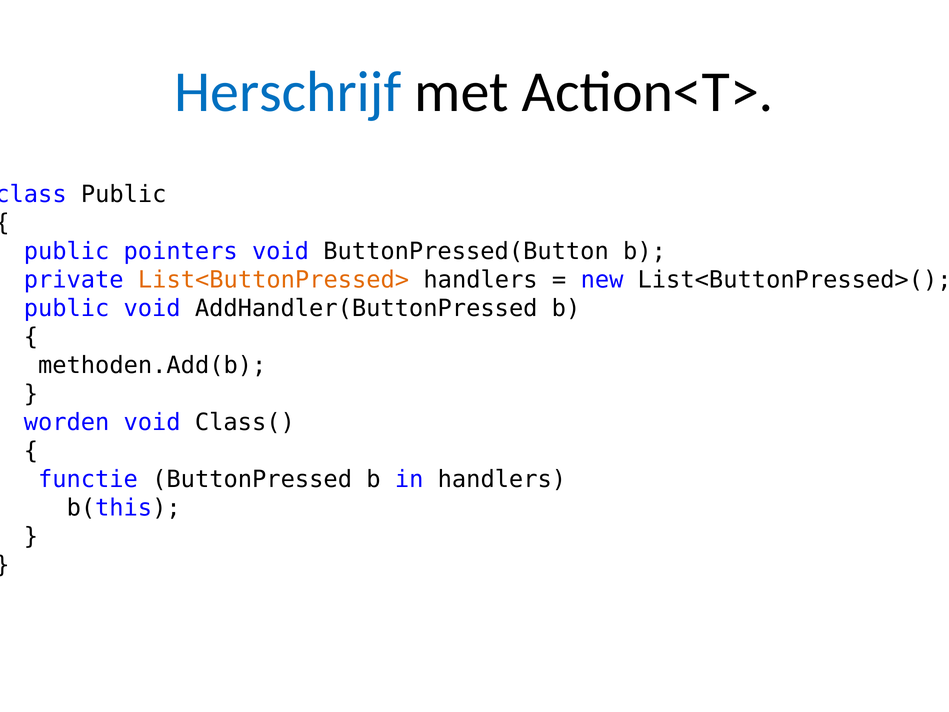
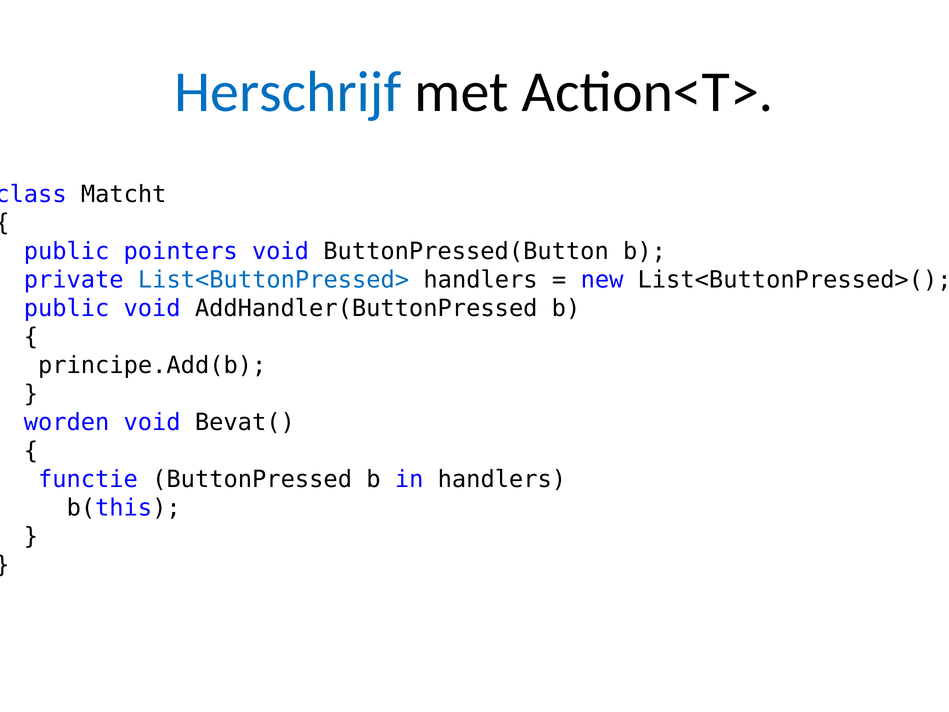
Public at (124, 195): Public -> Matcht
List<ButtonPressed> colour: orange -> blue
methoden.Add(b: methoden.Add(b -> principe.Add(b
Class(: Class( -> Bevat(
